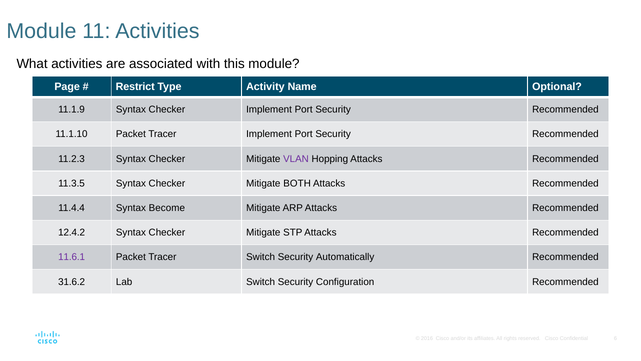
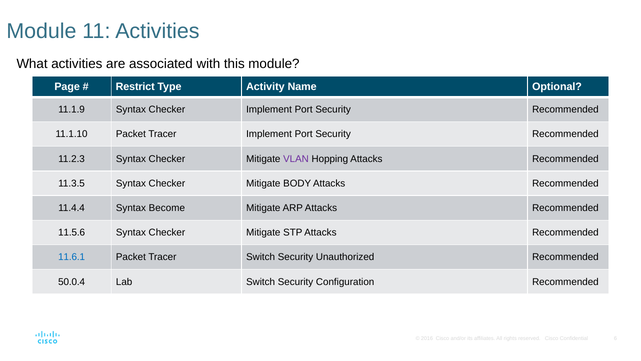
BOTH: BOTH -> BODY
12.4.2: 12.4.2 -> 11.5.6
11.6.1 colour: purple -> blue
Automatically: Automatically -> Unauthorized
31.6.2: 31.6.2 -> 50.0.4
